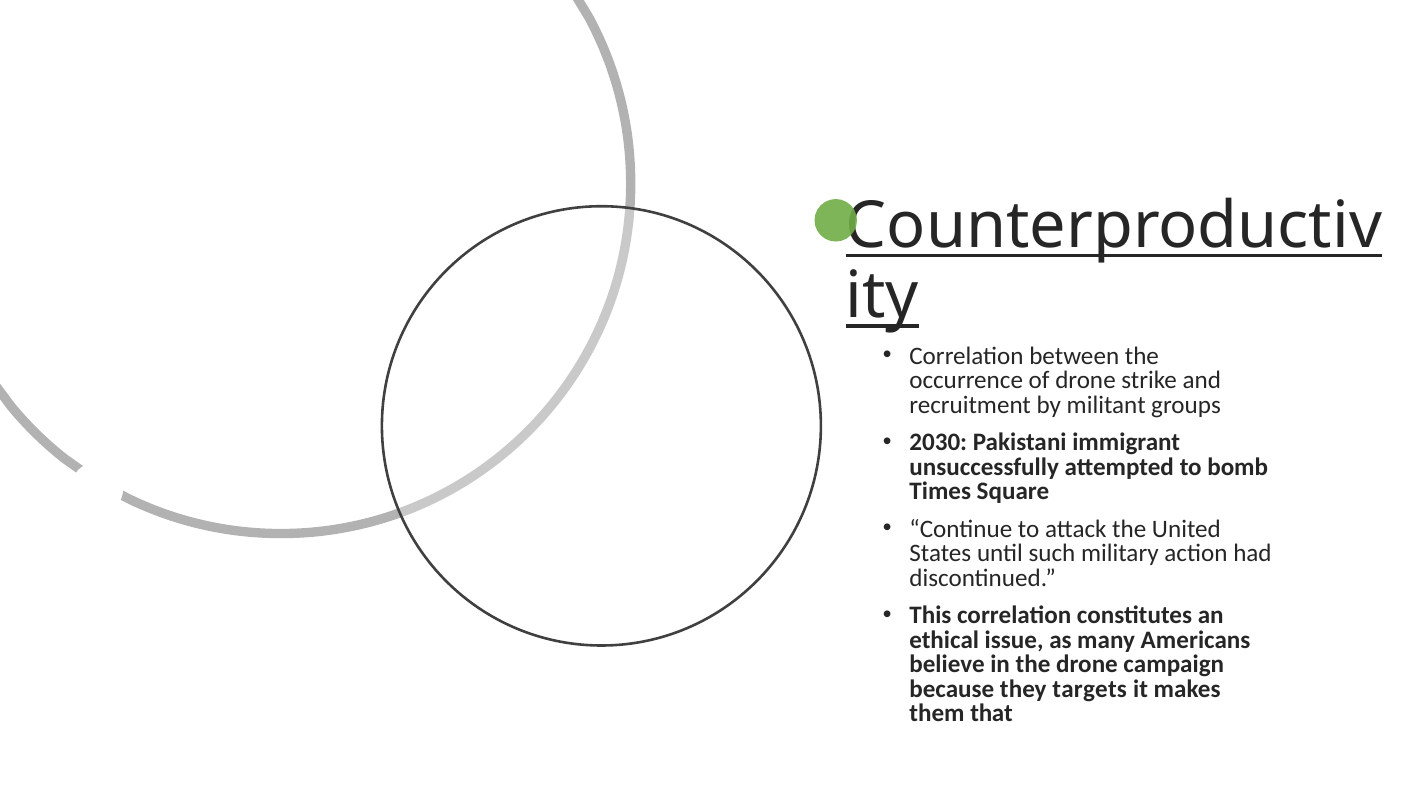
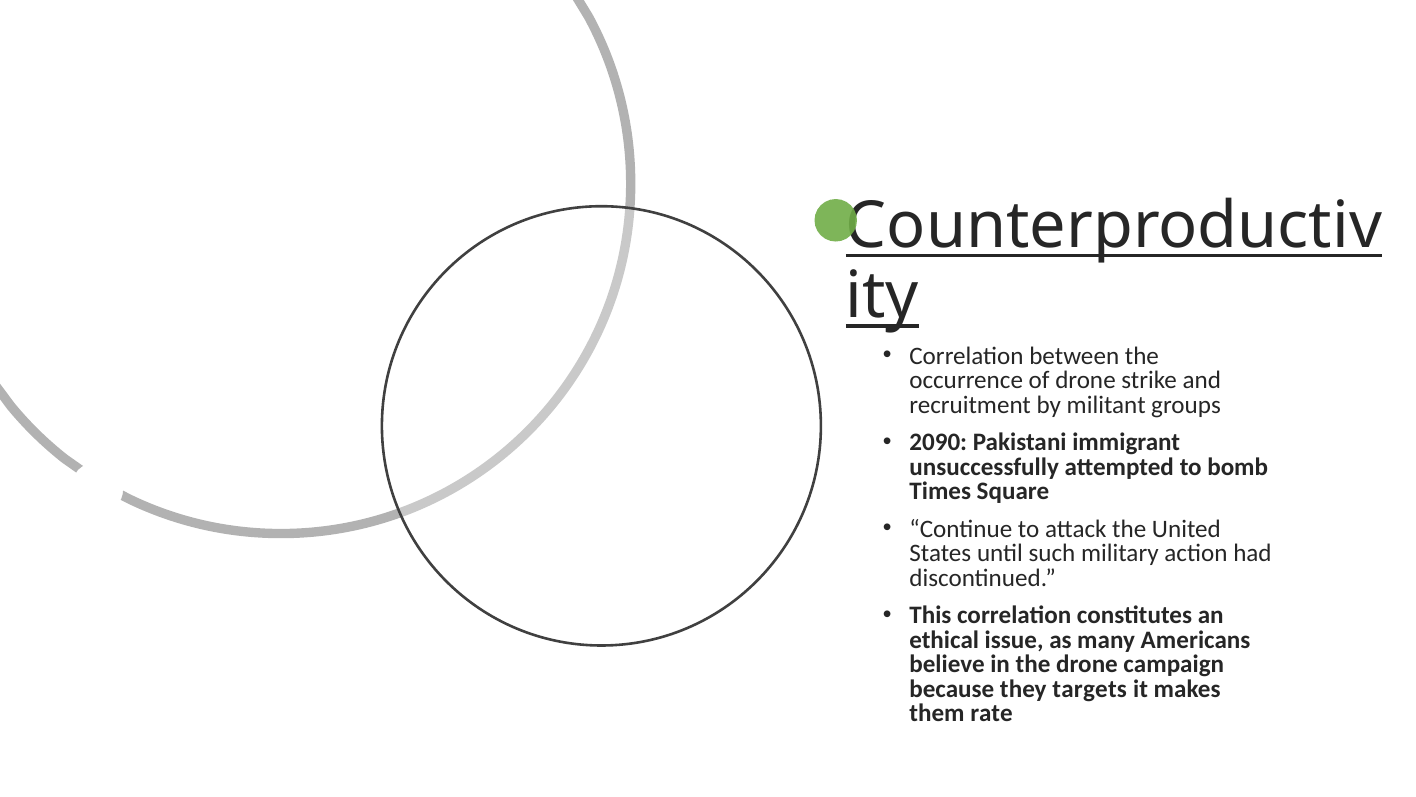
2030: 2030 -> 2090
that: that -> rate
